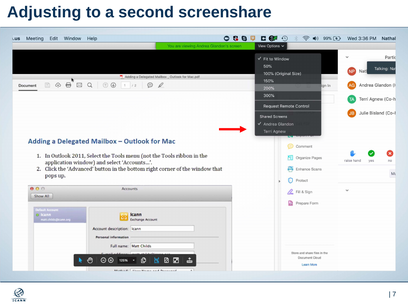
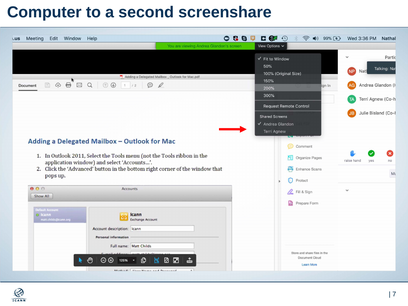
Adjusting: Adjusting -> Computer
